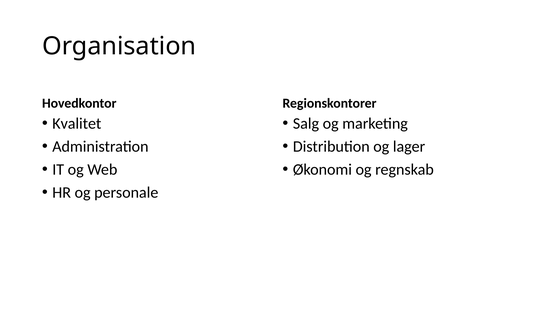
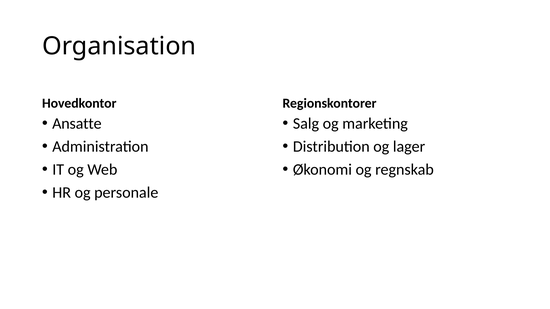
Kvalitet: Kvalitet -> Ansatte
